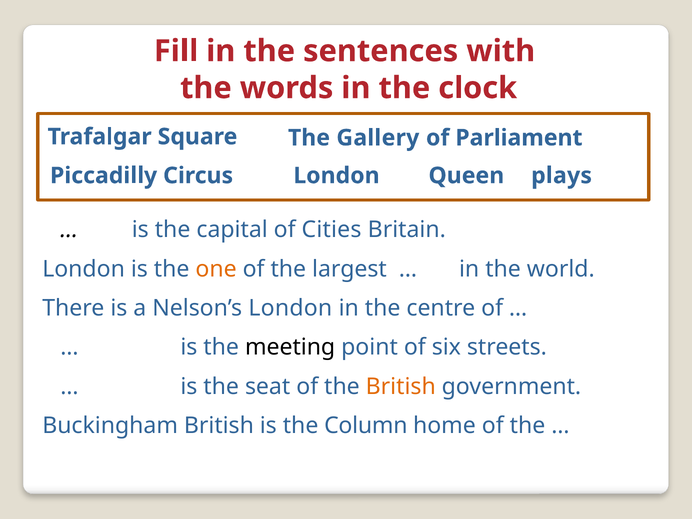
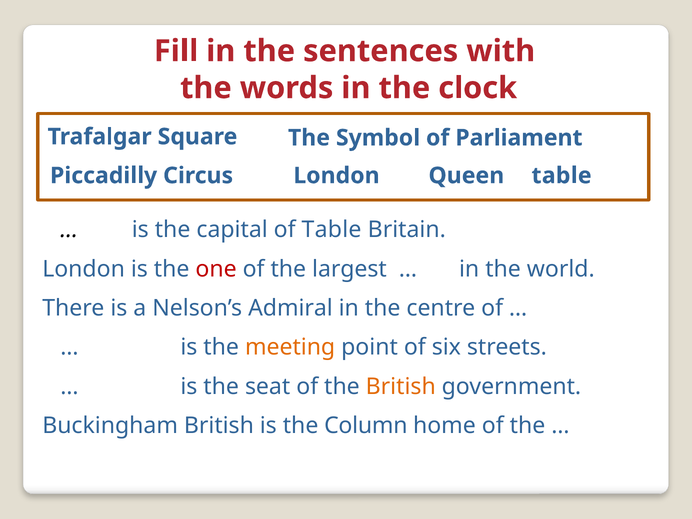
Gallery: Gallery -> Symbol
Queen plays: plays -> table
of Cities: Cities -> Table
one colour: orange -> red
Nelson’s London: London -> Admiral
meeting colour: black -> orange
